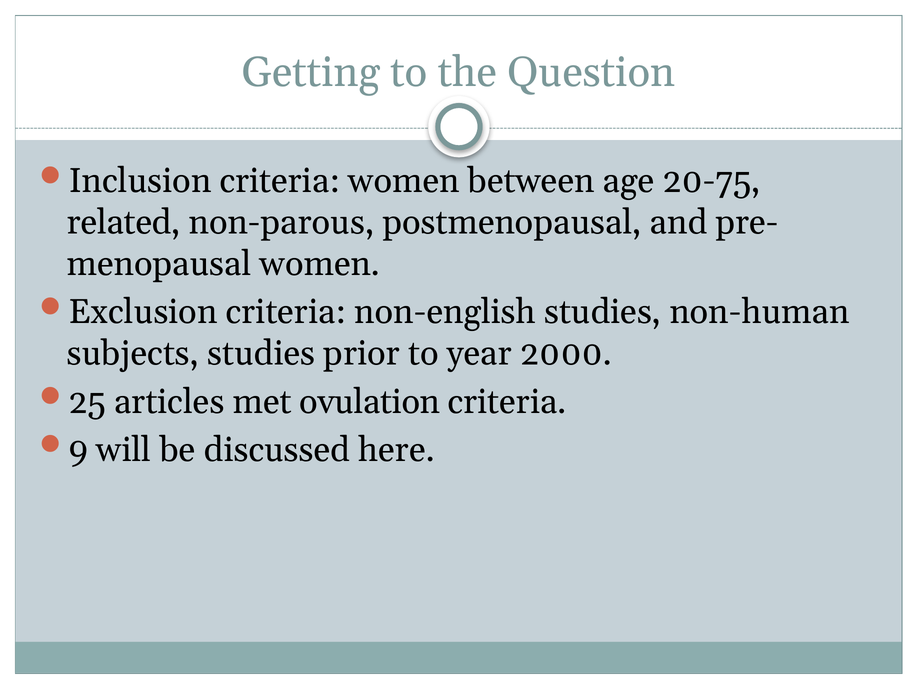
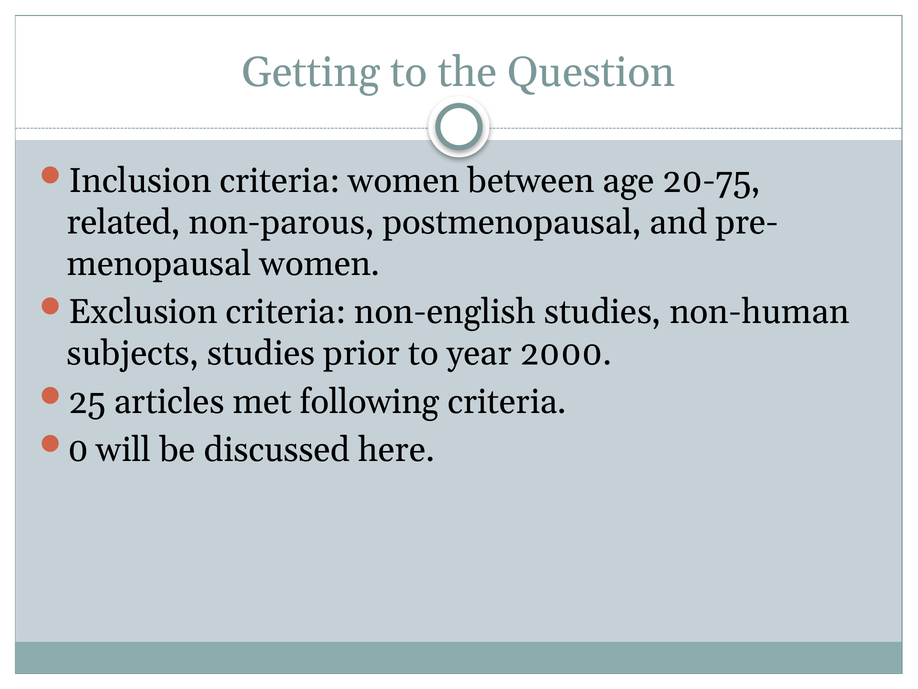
ovulation: ovulation -> following
9: 9 -> 0
